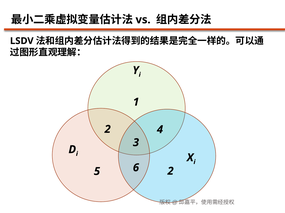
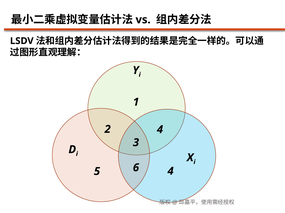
6 2: 2 -> 4
